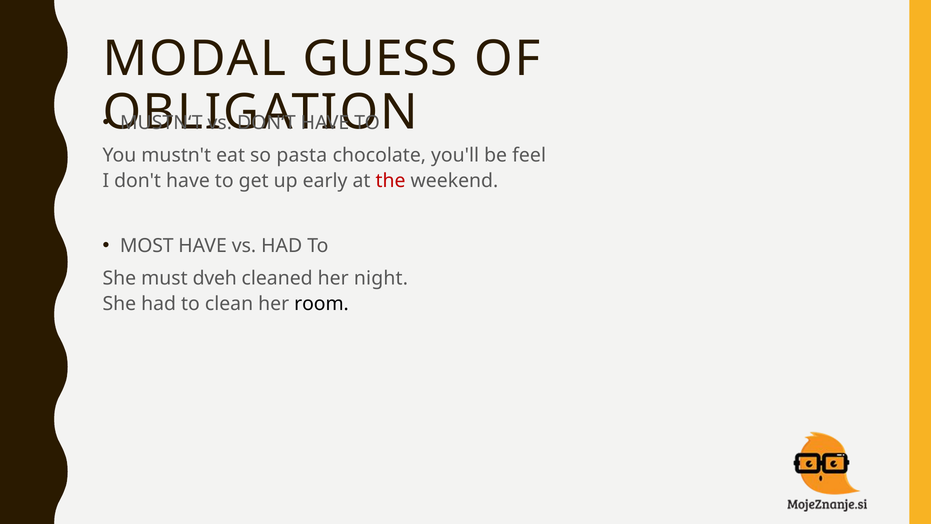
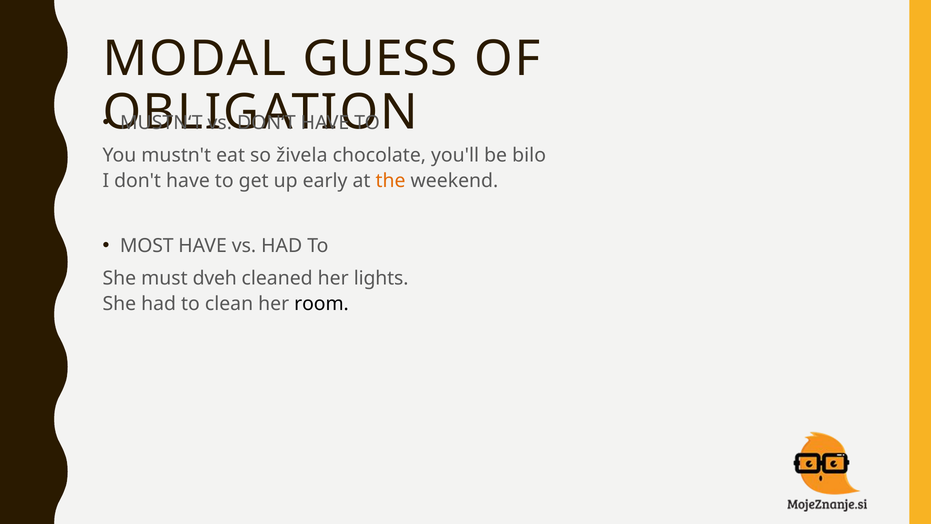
pasta: pasta -> živela
feel: feel -> bilo
the colour: red -> orange
night: night -> lights
